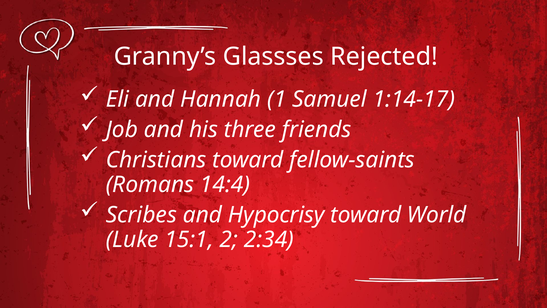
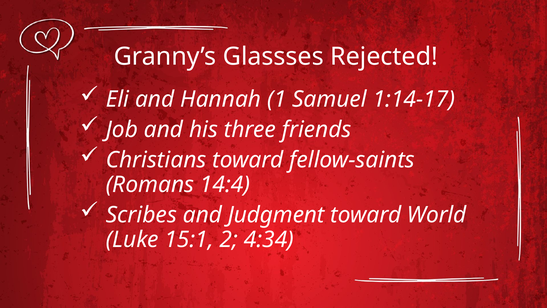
Hypocrisy: Hypocrisy -> Judgment
2:34: 2:34 -> 4:34
